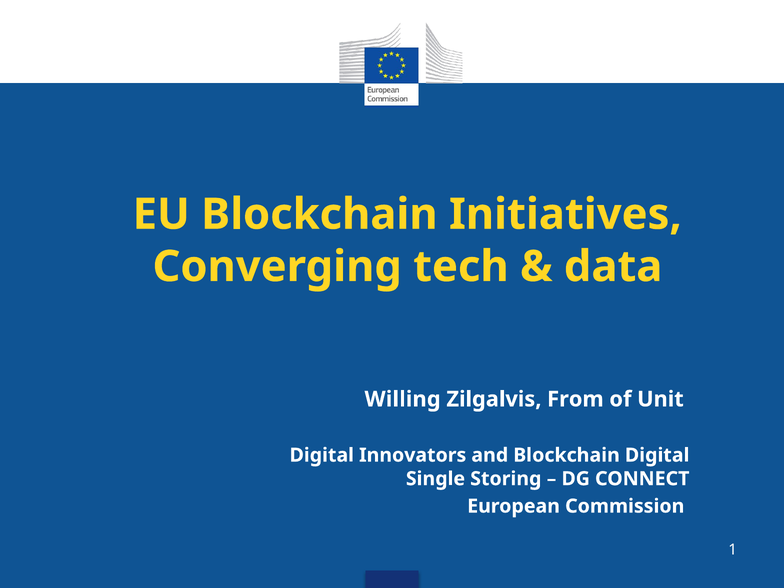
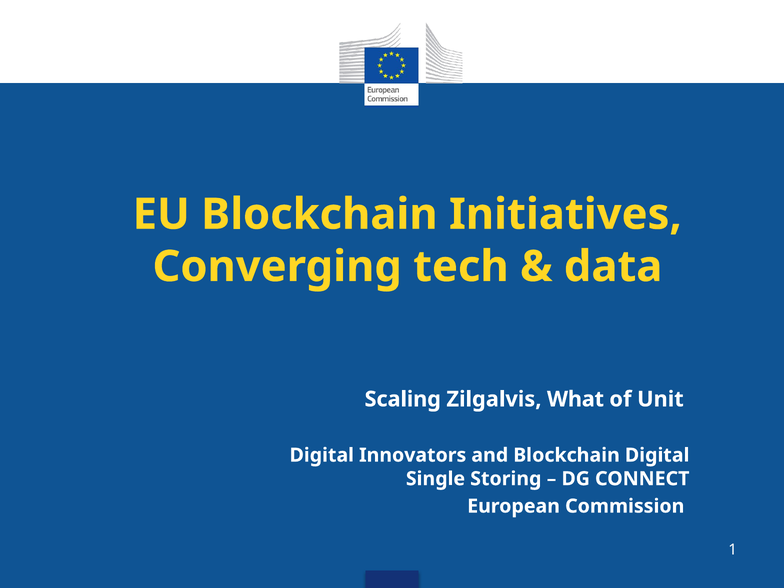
Willing: Willing -> Scaling
From: From -> What
